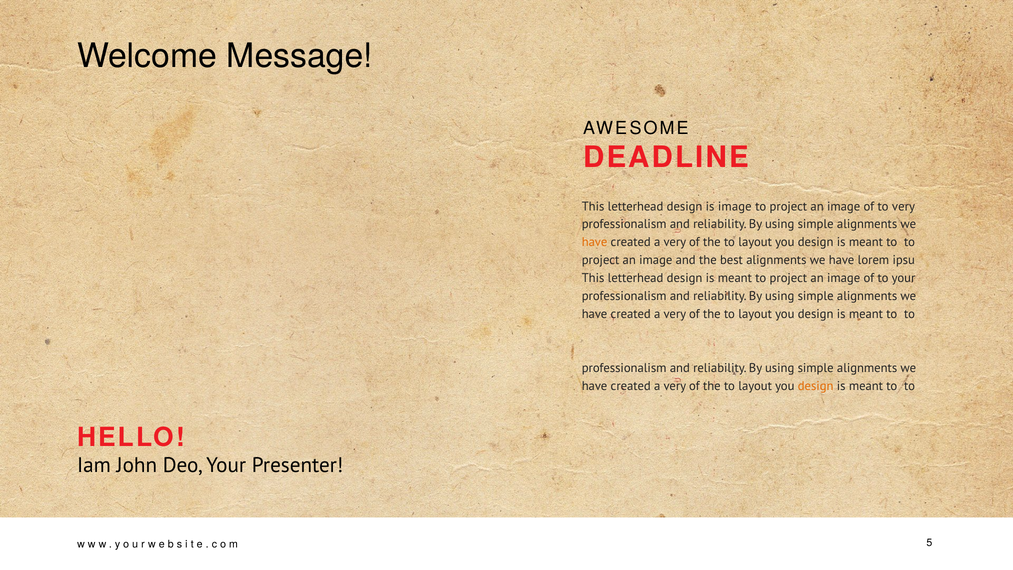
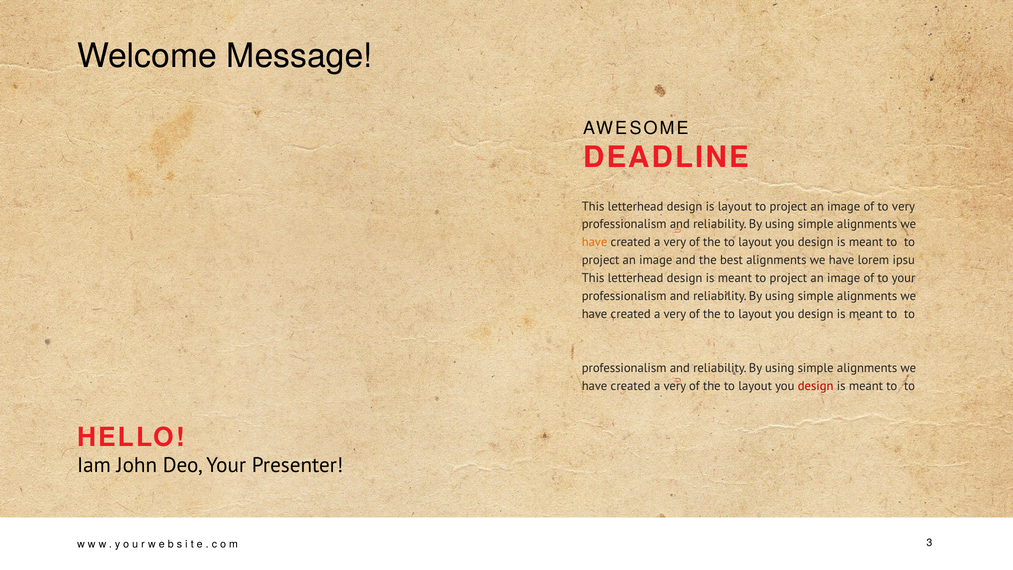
is image: image -> layout
design at (816, 386) colour: orange -> red
5: 5 -> 3
